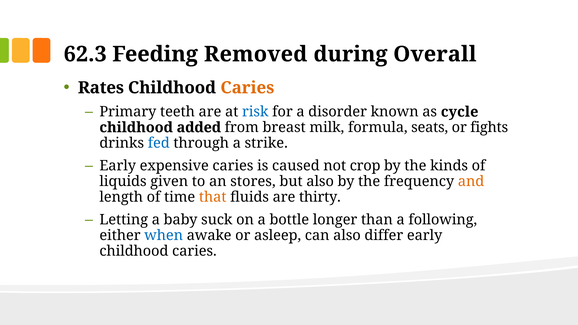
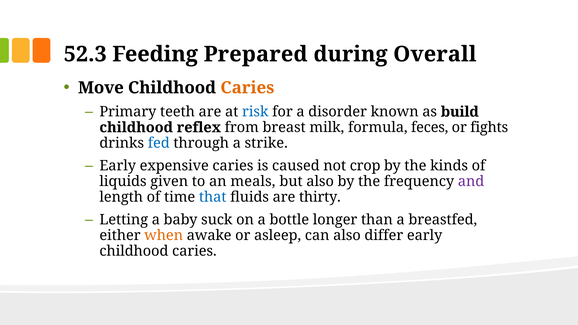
62.3: 62.3 -> 52.3
Removed: Removed -> Prepared
Rates: Rates -> Move
cycle: cycle -> build
added: added -> reflex
seats: seats -> feces
stores: stores -> meals
and colour: orange -> purple
that colour: orange -> blue
following: following -> breastfed
when colour: blue -> orange
